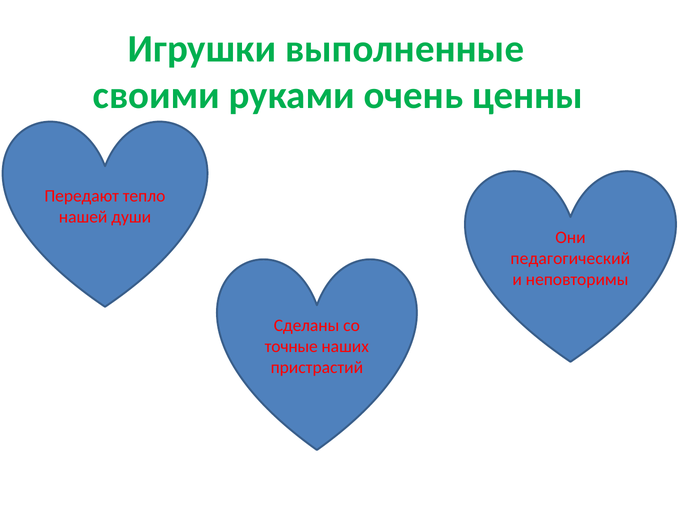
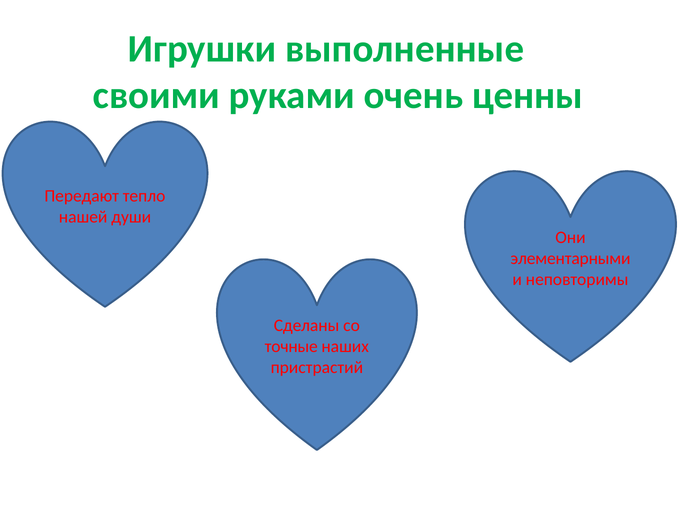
педагогический: педагогический -> элементарными
